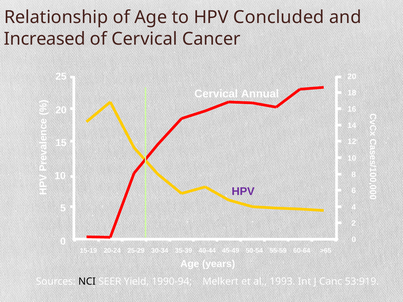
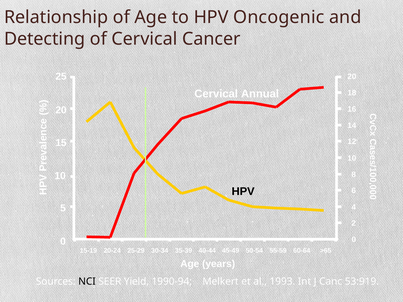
Concluded: Concluded -> Oncogenic
Increased: Increased -> Detecting
HPV at (243, 192) colour: purple -> black
